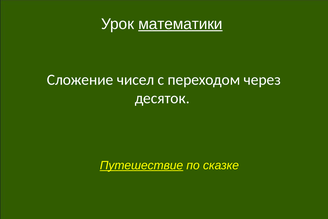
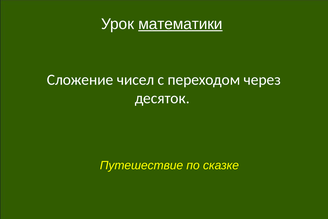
Путешествие underline: present -> none
